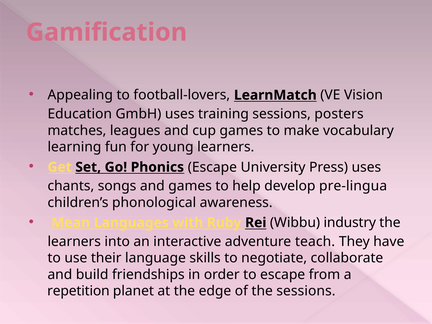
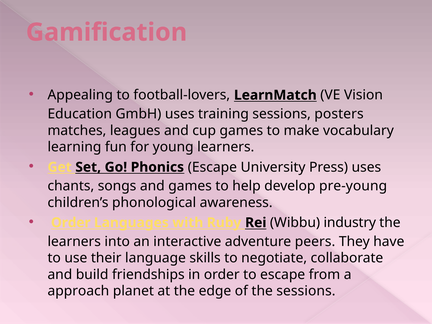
pre-lingua: pre-lingua -> pre-young
Mean at (71, 223): Mean -> Order
teach: teach -> peers
repetition: repetition -> approach
